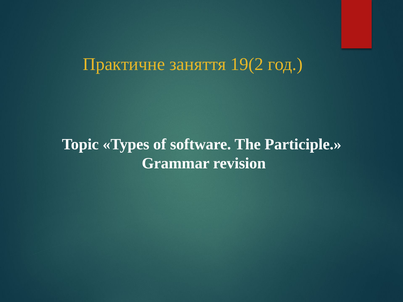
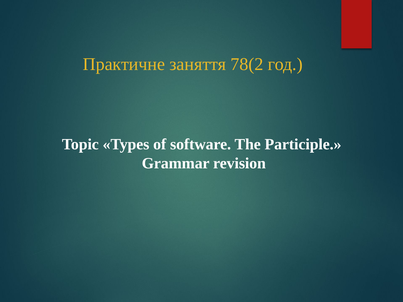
19(2: 19(2 -> 78(2
